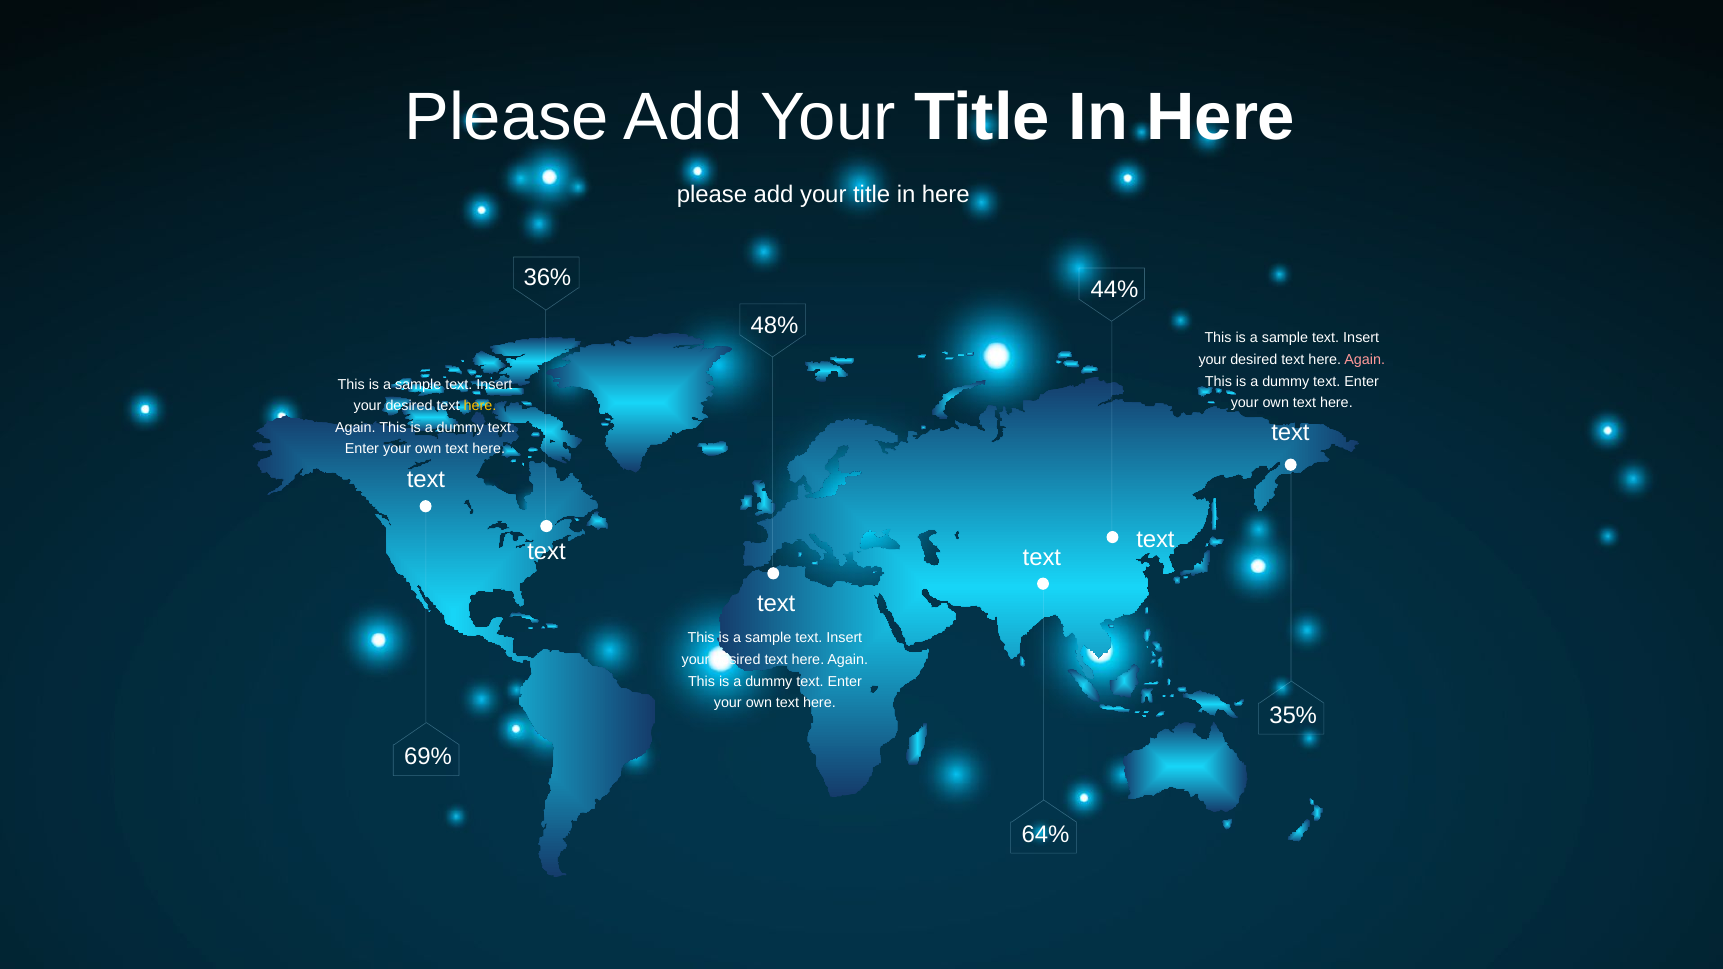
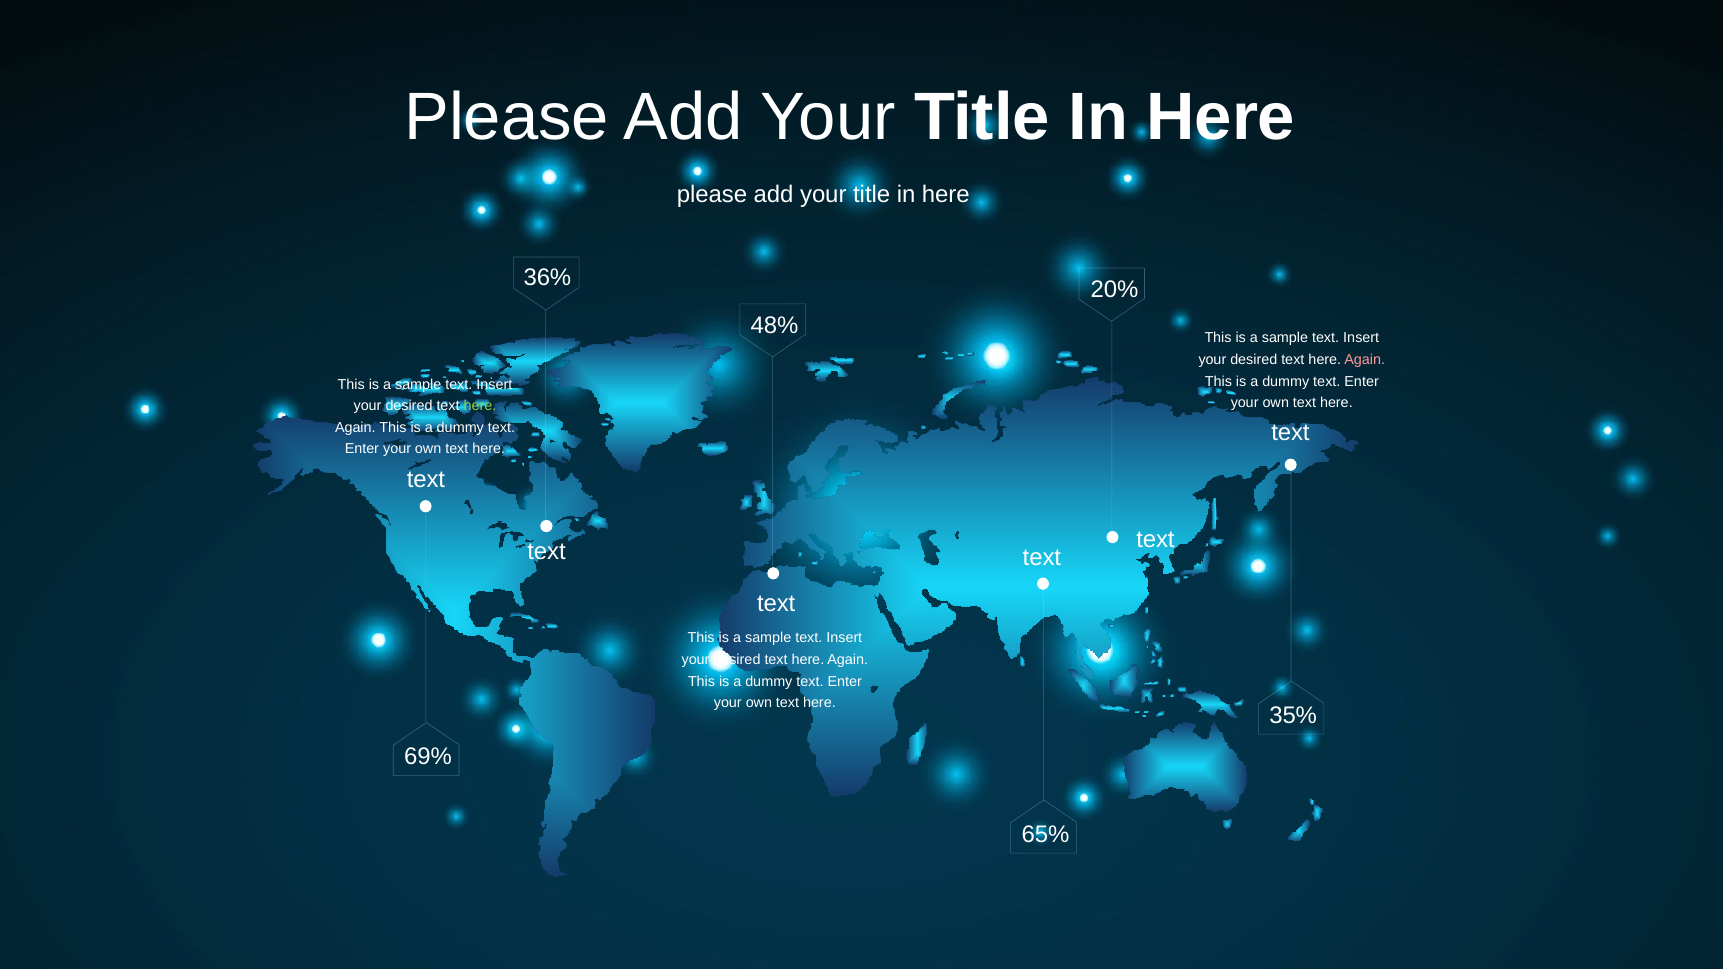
44%: 44% -> 20%
here at (480, 406) colour: yellow -> light green
64%: 64% -> 65%
